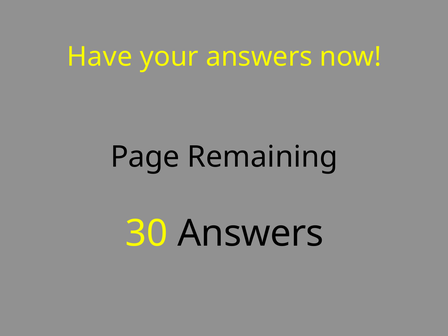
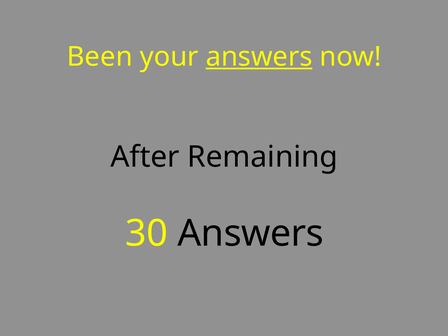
Have: Have -> Been
answers at (259, 57) underline: none -> present
Page: Page -> After
